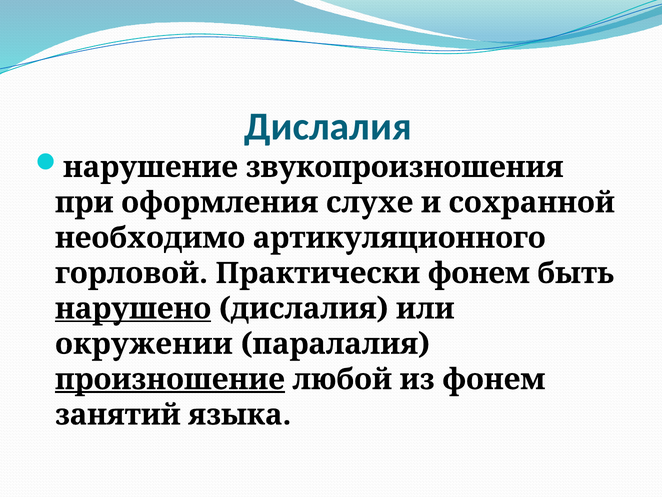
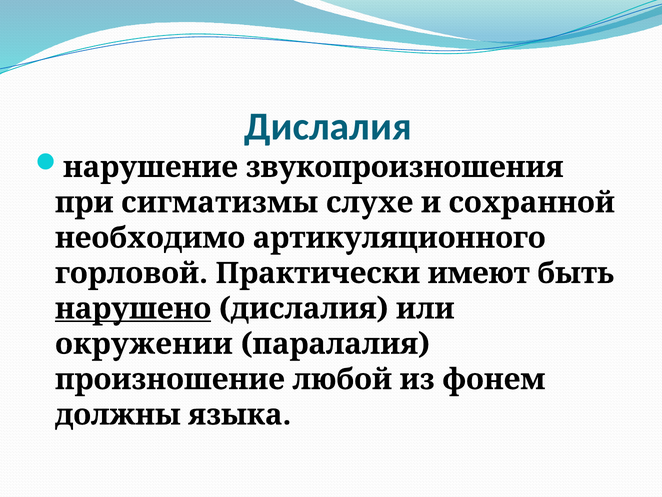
оформления: оформления -> сигматизмы
Практически фонем: фонем -> имеют
произношение underline: present -> none
занятий: занятий -> должны
